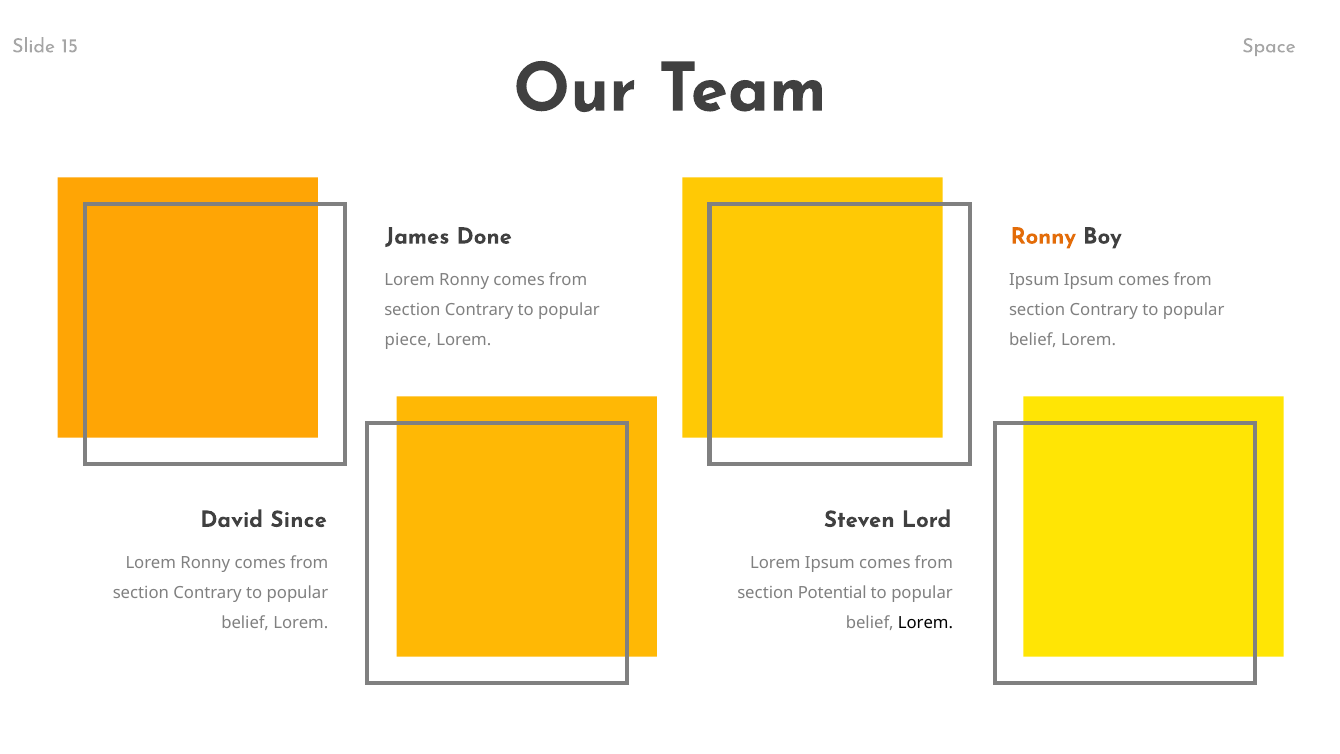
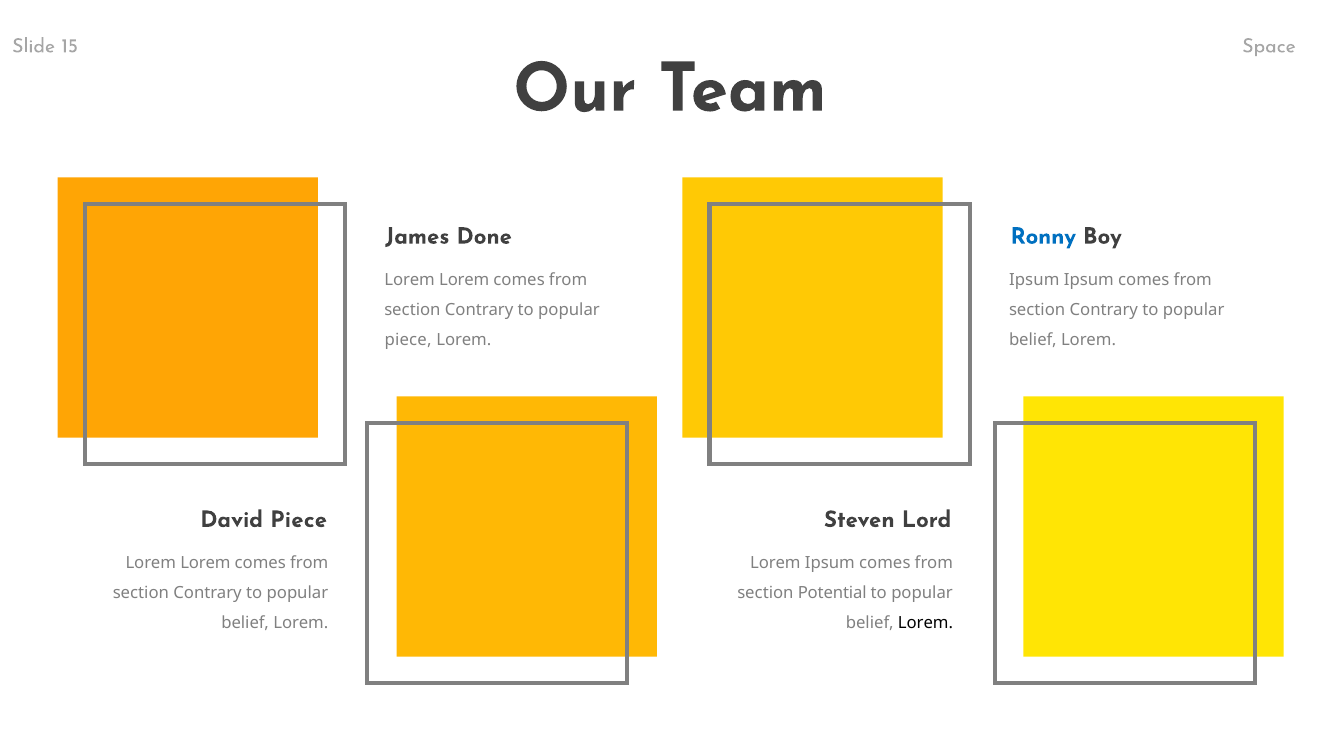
Ronny at (1043, 236) colour: orange -> blue
Ronny at (464, 280): Ronny -> Lorem
David Since: Since -> Piece
Ronny at (205, 563): Ronny -> Lorem
